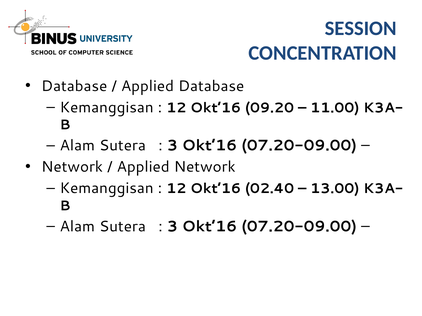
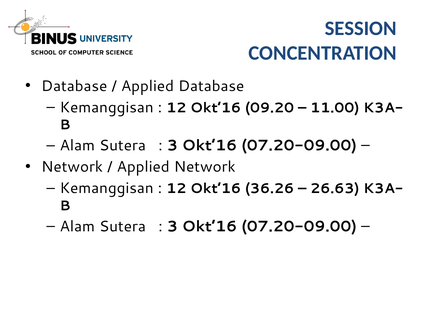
02.40: 02.40 -> 36.26
13.00: 13.00 -> 26.63
